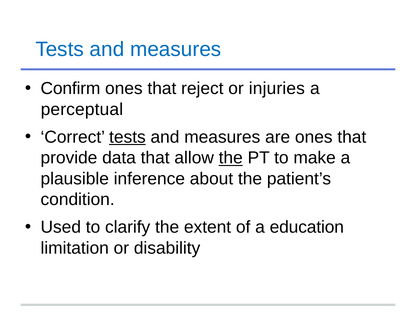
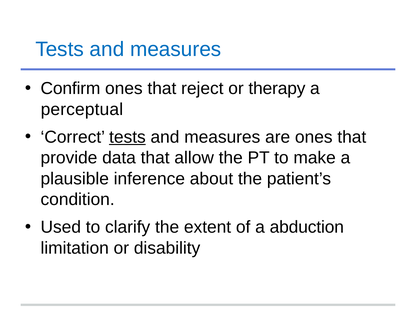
injuries: injuries -> therapy
the at (231, 158) underline: present -> none
education: education -> abduction
